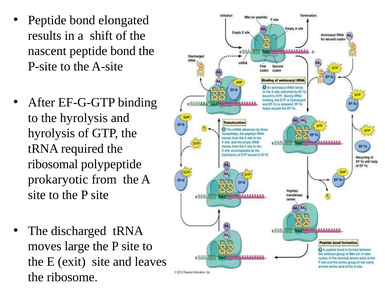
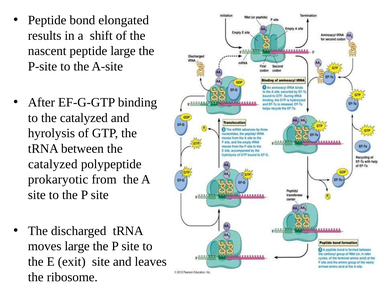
nascent peptide bond: bond -> large
to the hyrolysis: hyrolysis -> catalyzed
required: required -> between
ribosomal at (53, 164): ribosomal -> catalyzed
